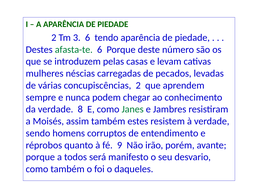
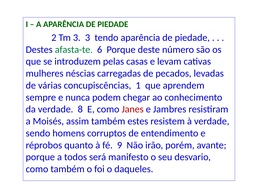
3 6: 6 -> 3
concupiscências 2: 2 -> 1
Janes colour: green -> red
